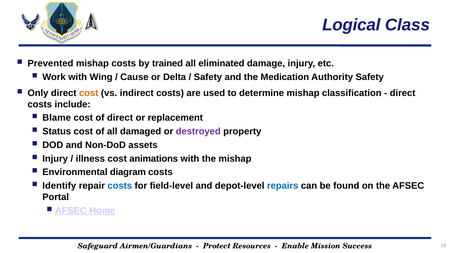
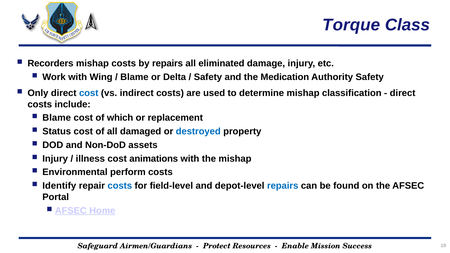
Logical: Logical -> Torque
Prevented: Prevented -> Recorders
by trained: trained -> repairs
Cause at (134, 77): Cause -> Blame
cost at (89, 93) colour: orange -> blue
of direct: direct -> which
destroyed colour: purple -> blue
diagram: diagram -> perform
